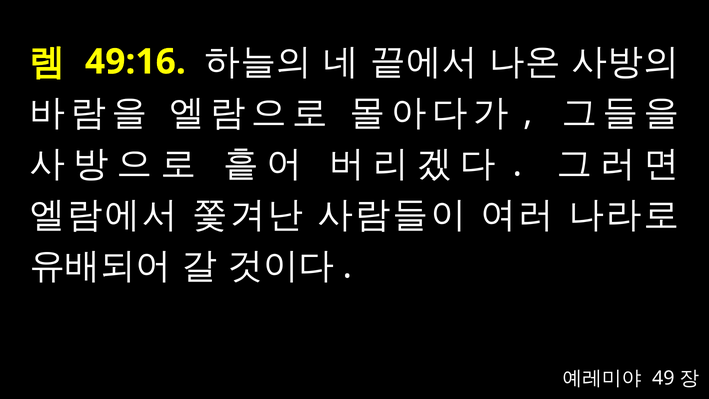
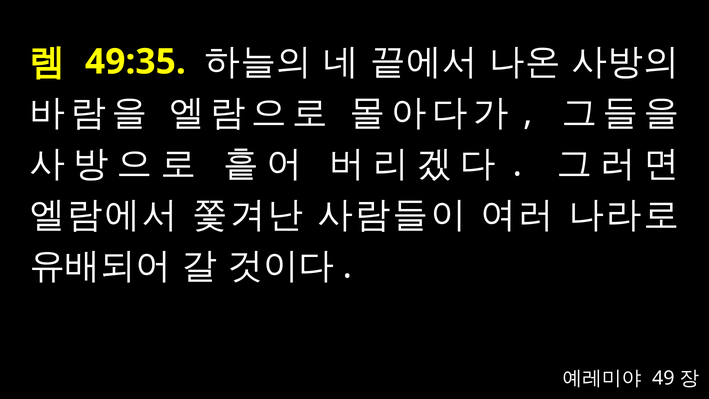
49:16: 49:16 -> 49:35
